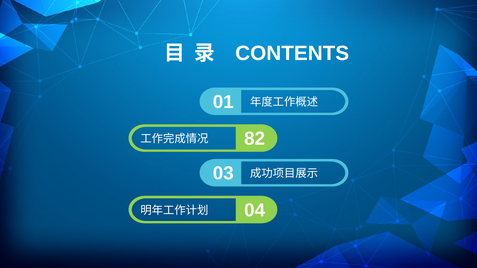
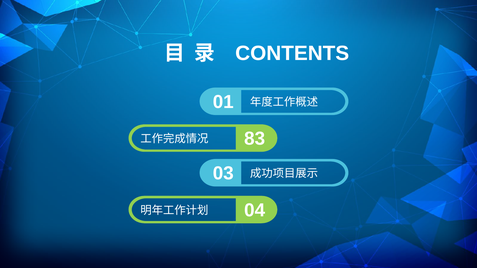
82: 82 -> 83
